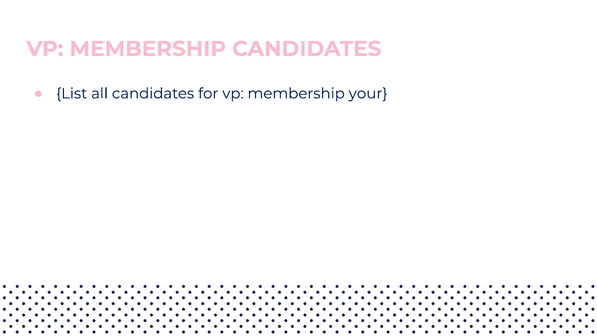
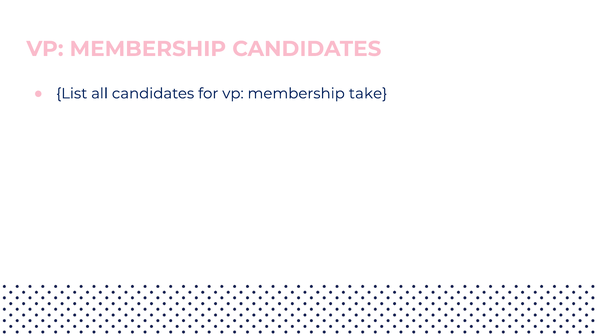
your: your -> take
